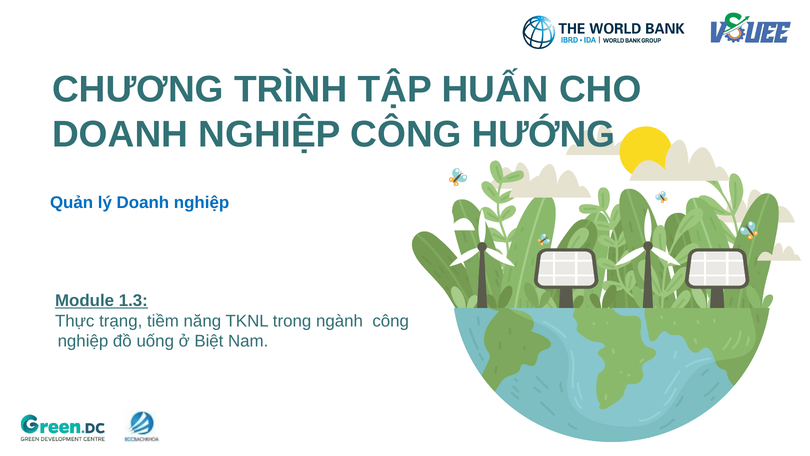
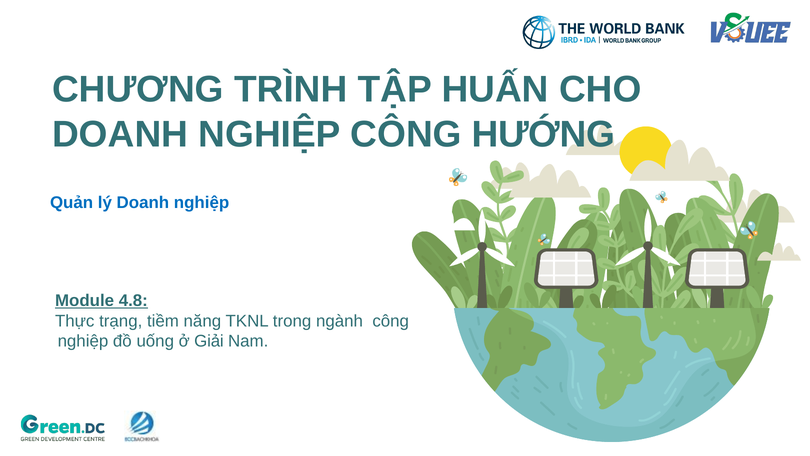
1.3: 1.3 -> 4.8
Biệt: Biệt -> Giải
